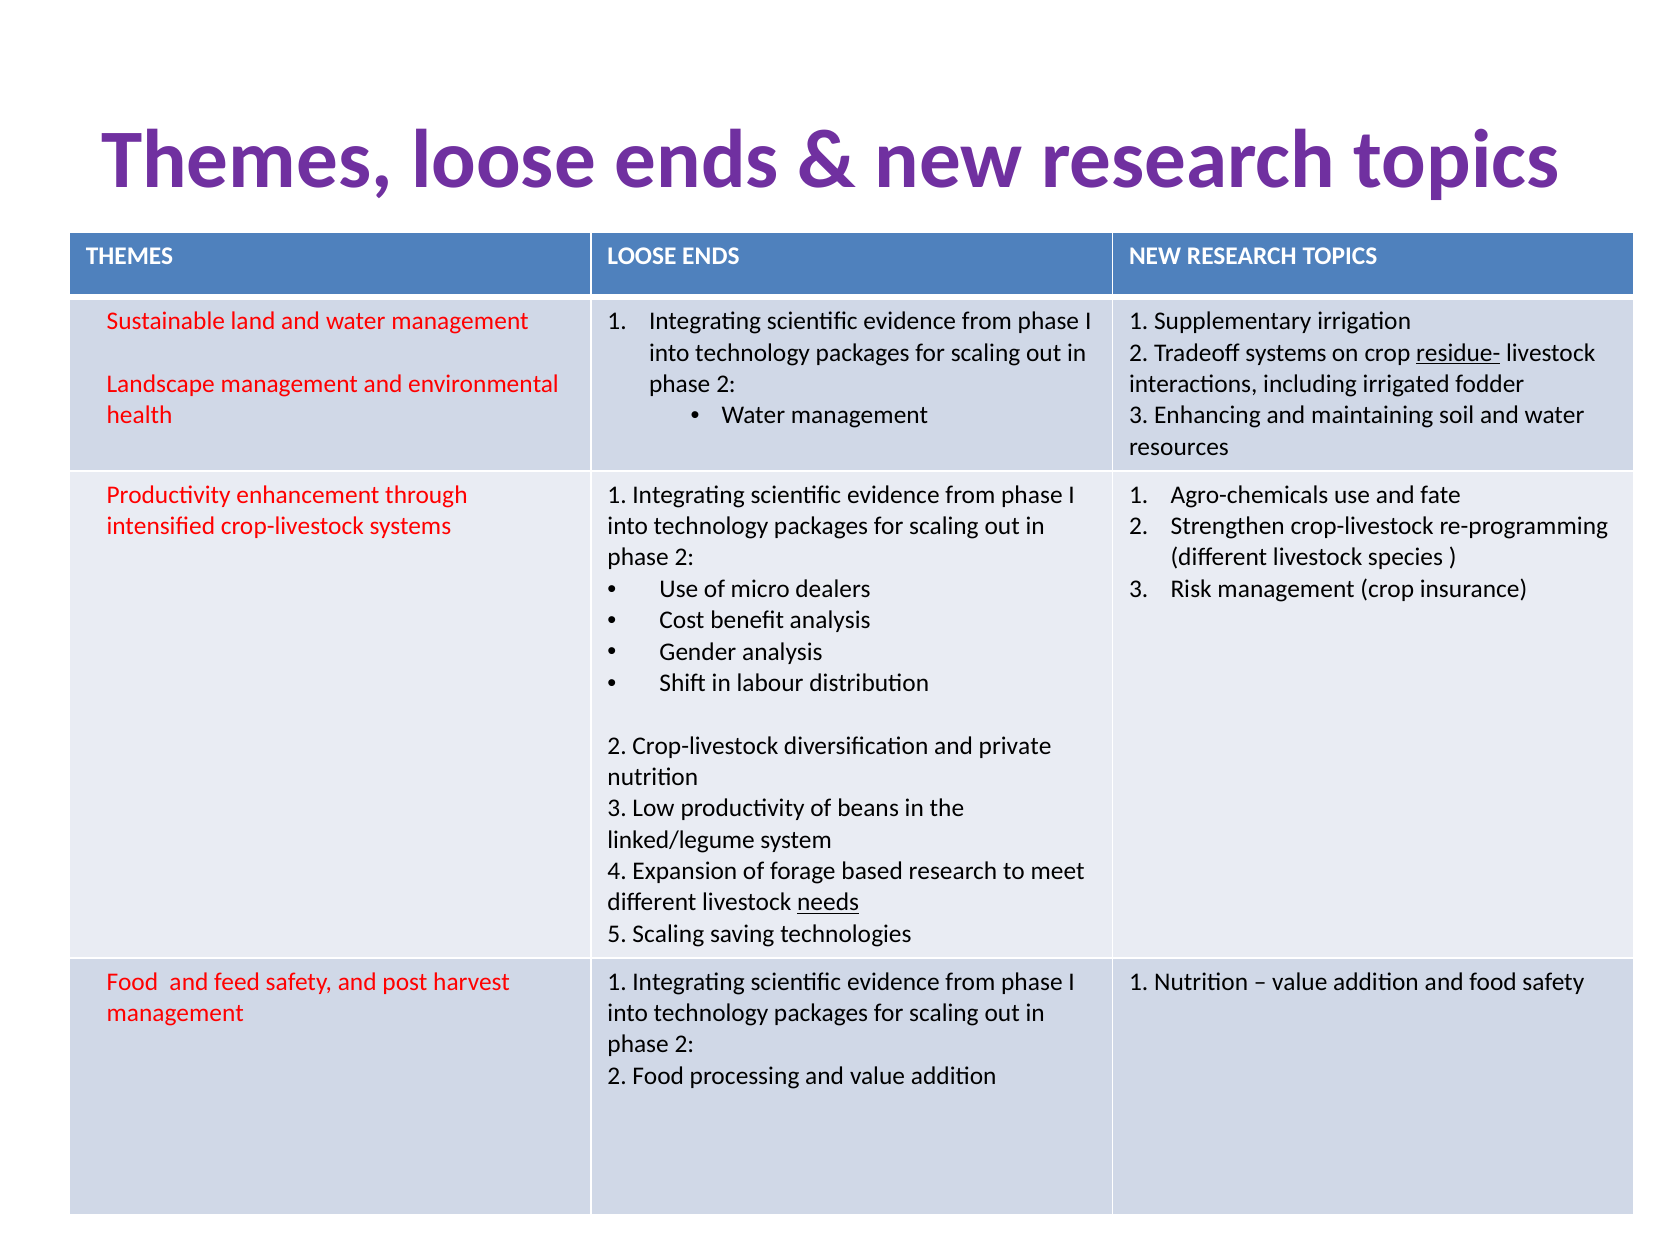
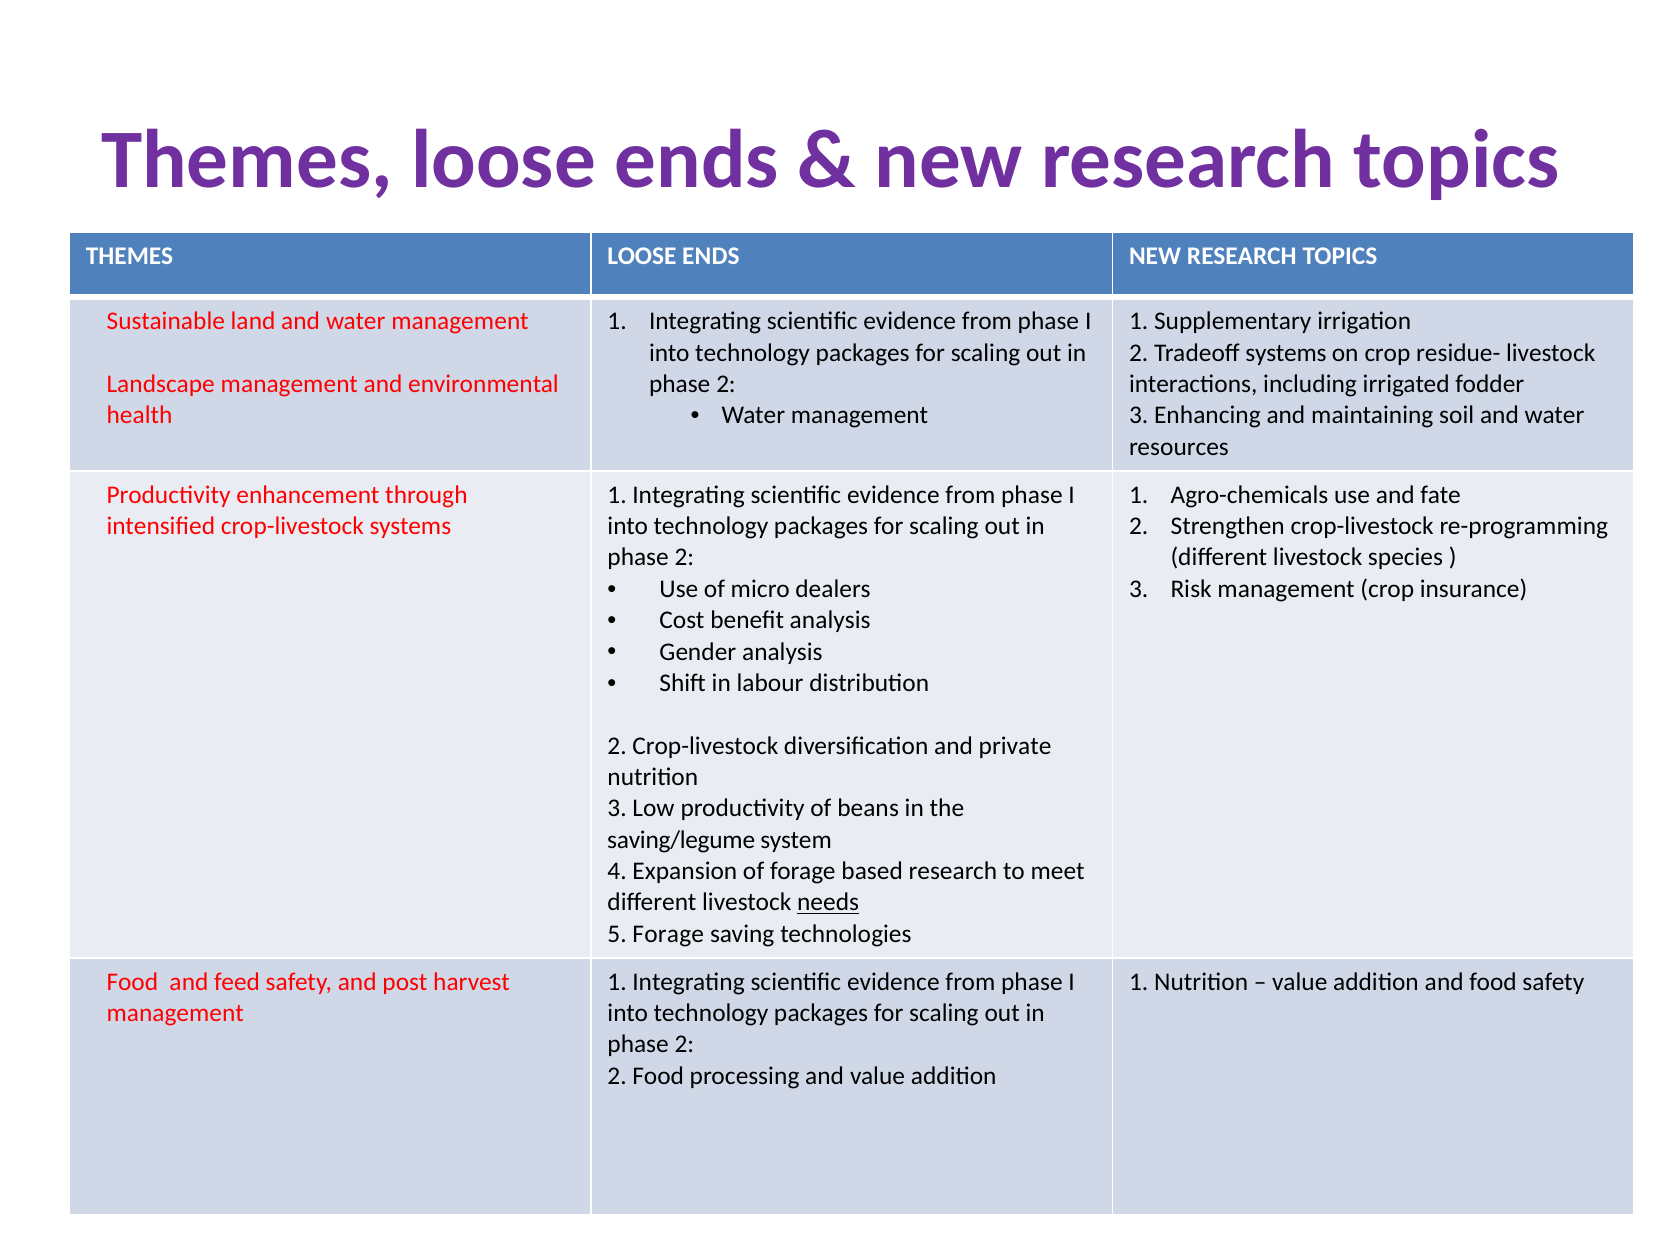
residue- underline: present -> none
linked/legume: linked/legume -> saving/legume
5 Scaling: Scaling -> Forage
